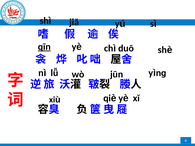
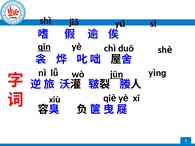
jūn underline: none -> present
